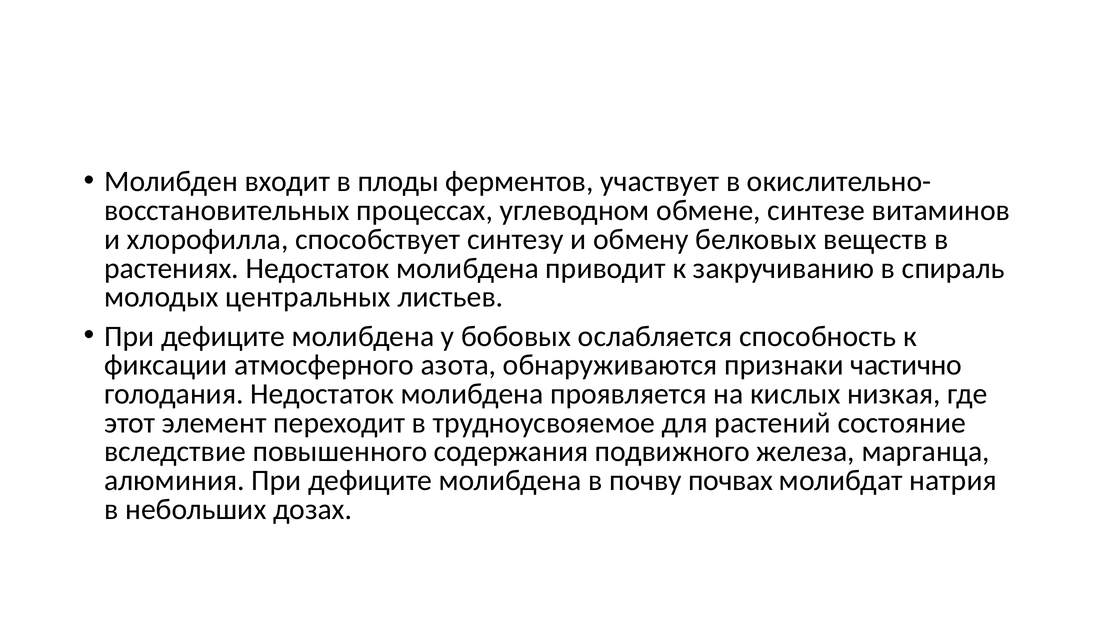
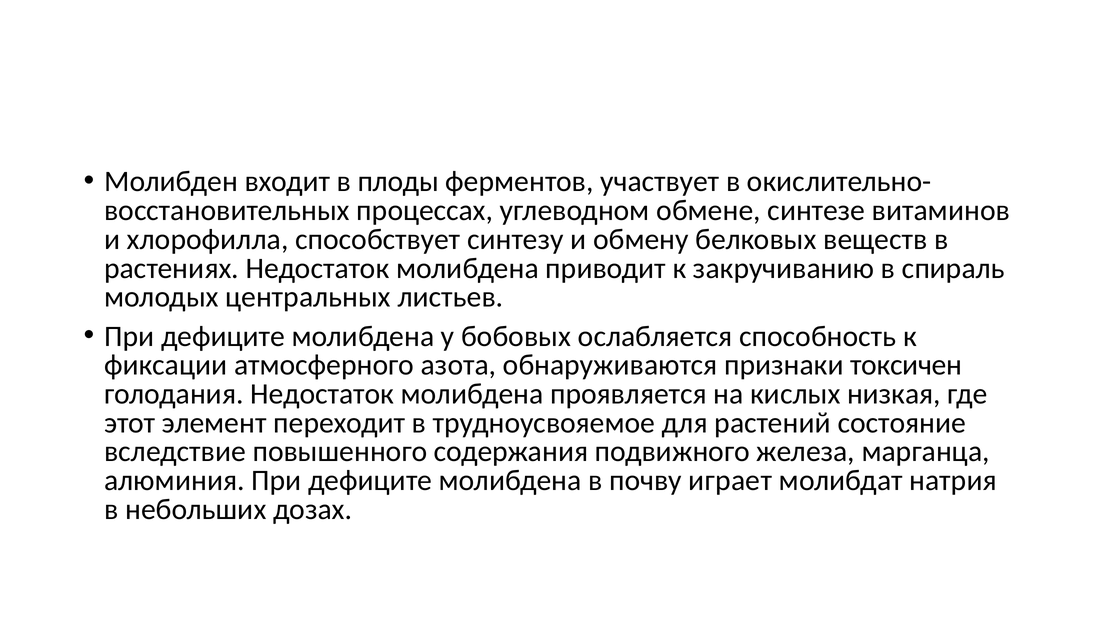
частично: частично -> токсичен
почвах: почвах -> играет
